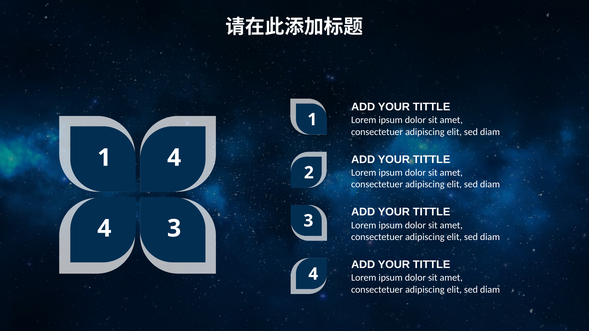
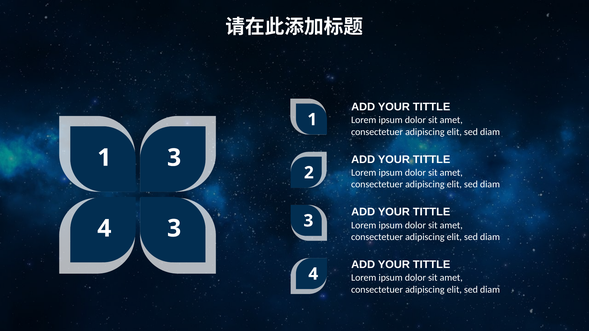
1 4: 4 -> 3
